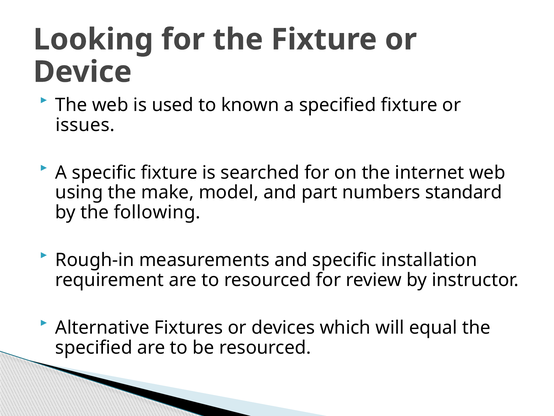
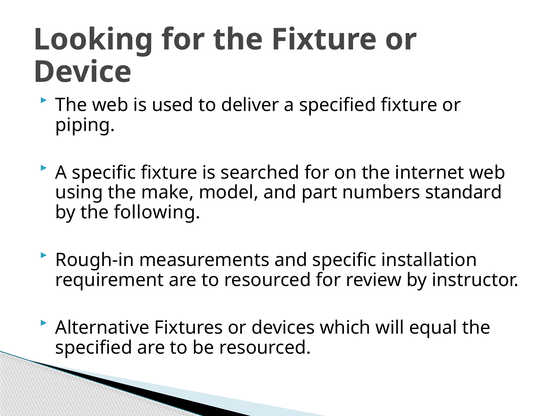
known: known -> deliver
issues: issues -> piping
